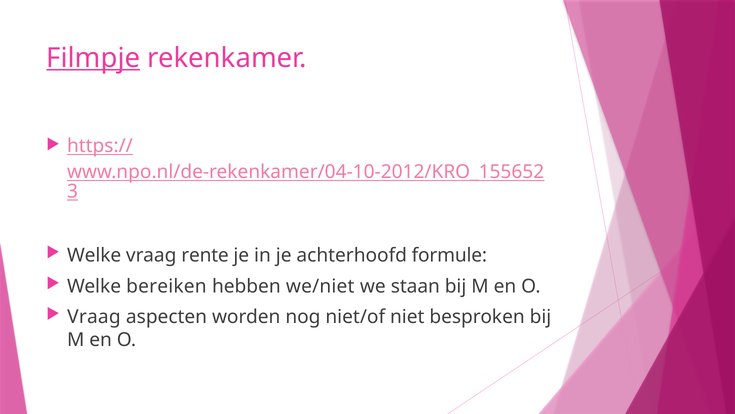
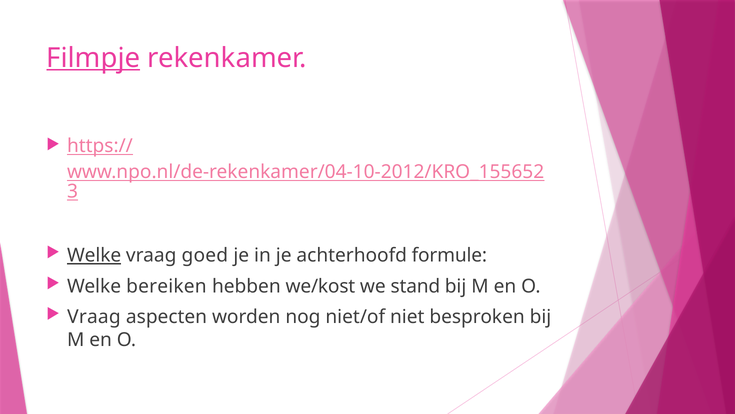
Welke at (94, 255) underline: none -> present
rente: rente -> goed
we/niet: we/niet -> we/kost
staan: staan -> stand
